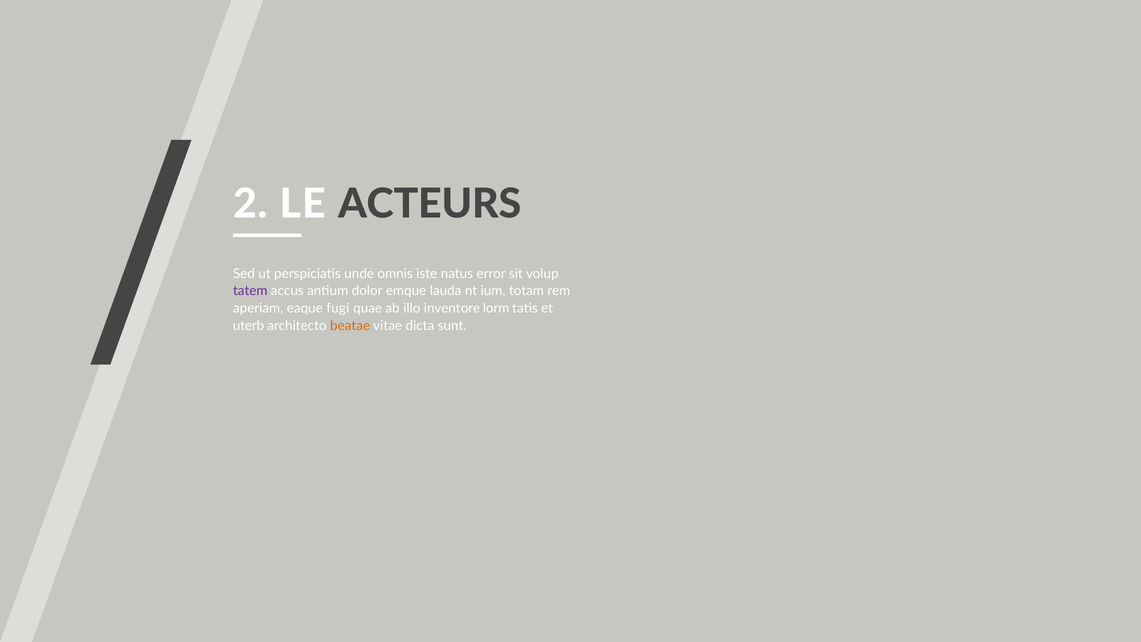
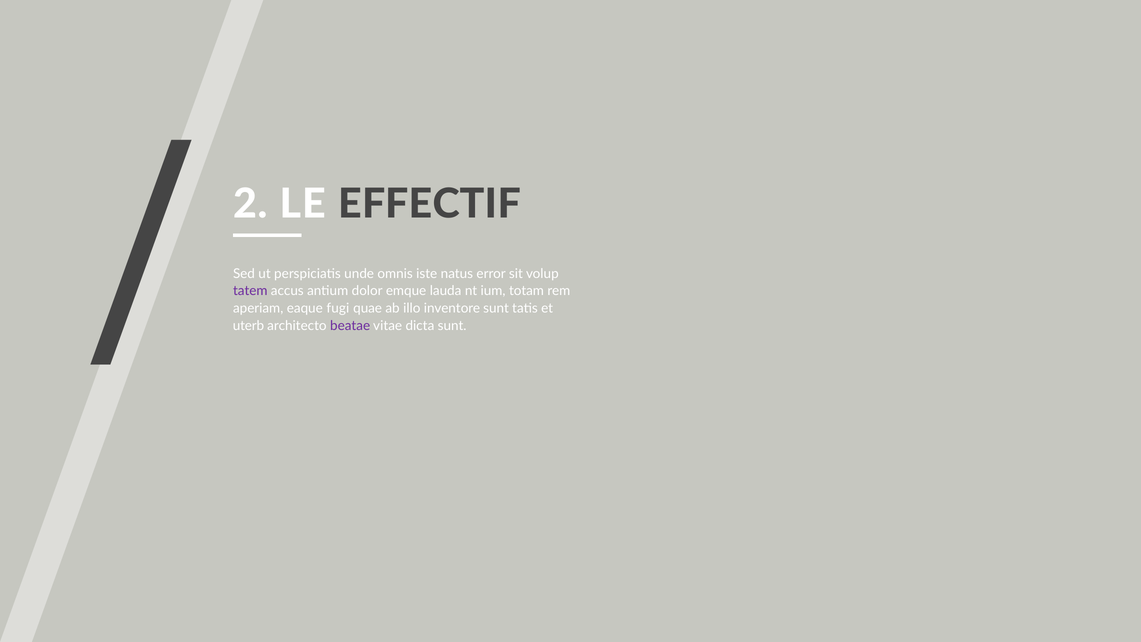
ACTEURS: ACTEURS -> EFFECTIF
inventore lorm: lorm -> sunt
beatae colour: orange -> purple
